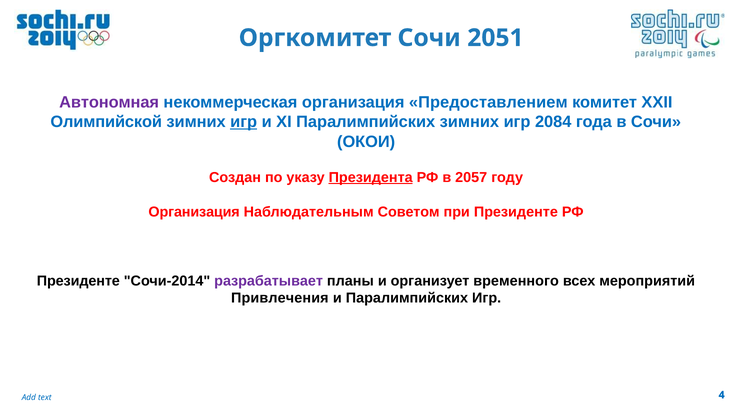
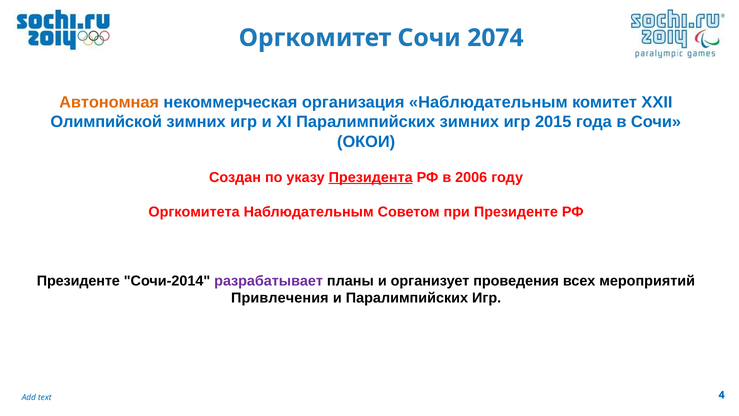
2051: 2051 -> 2074
Автономная colour: purple -> orange
организация Предоставлением: Предоставлением -> Наблюдательным
игр at (244, 122) underline: present -> none
2084: 2084 -> 2015
2057: 2057 -> 2006
Организация at (194, 212): Организация -> Оргкомитета
временного: временного -> проведения
